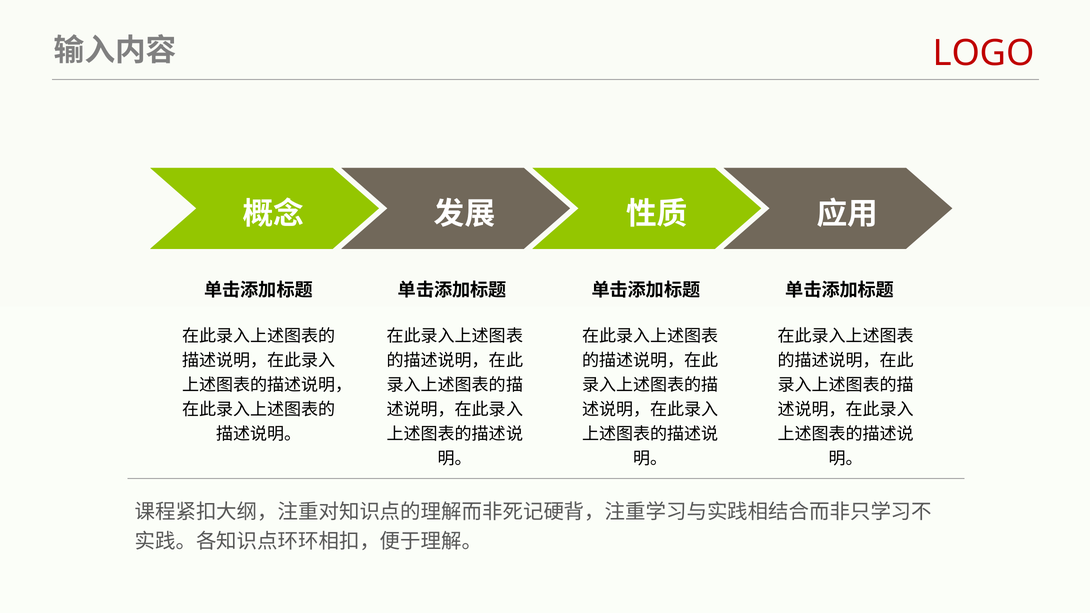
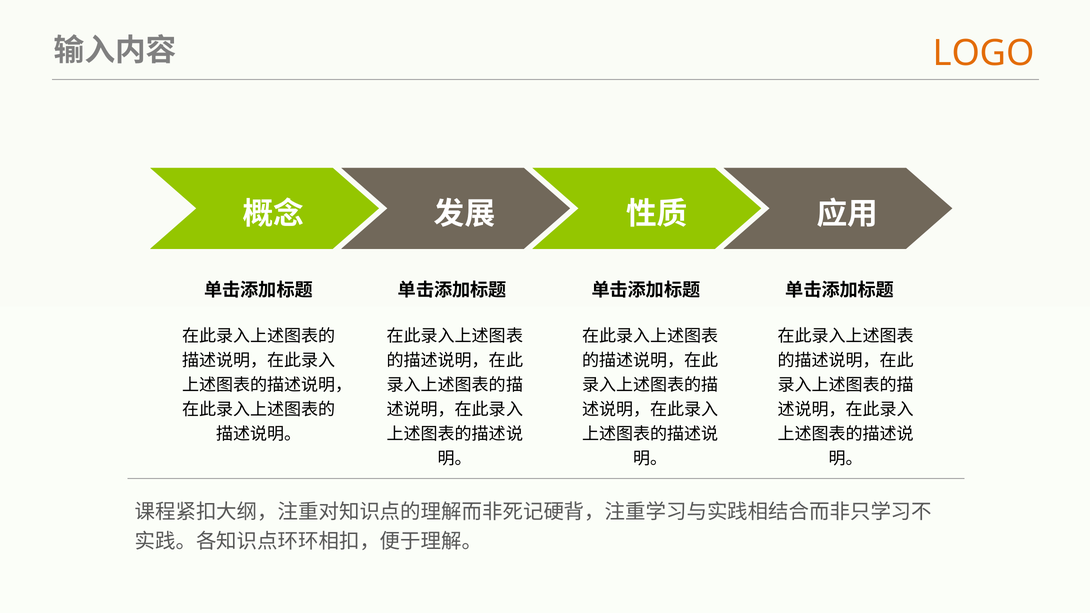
LOGO colour: red -> orange
